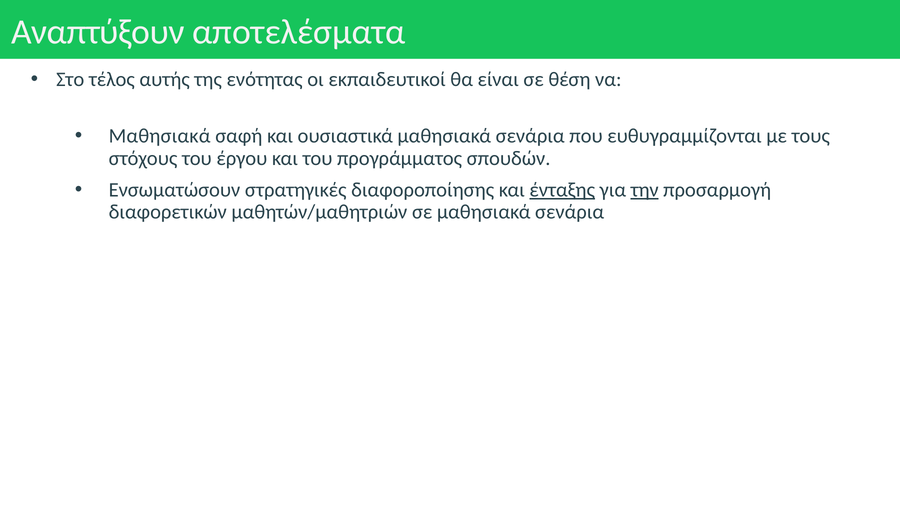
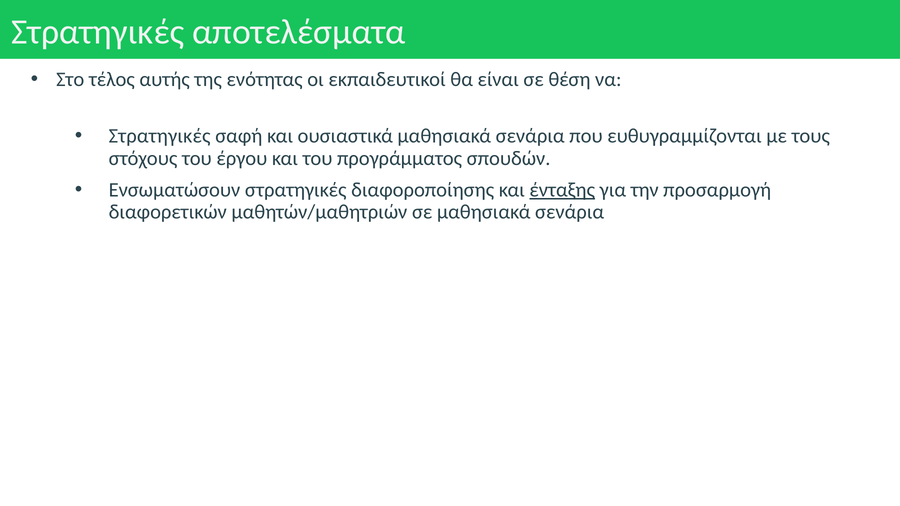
Αναπτύξουν at (98, 32): Αναπτύξουν -> Στρατηγικές
Μαθησιακά at (160, 136): Μαθησιακά -> Στρατηγικές
την underline: present -> none
